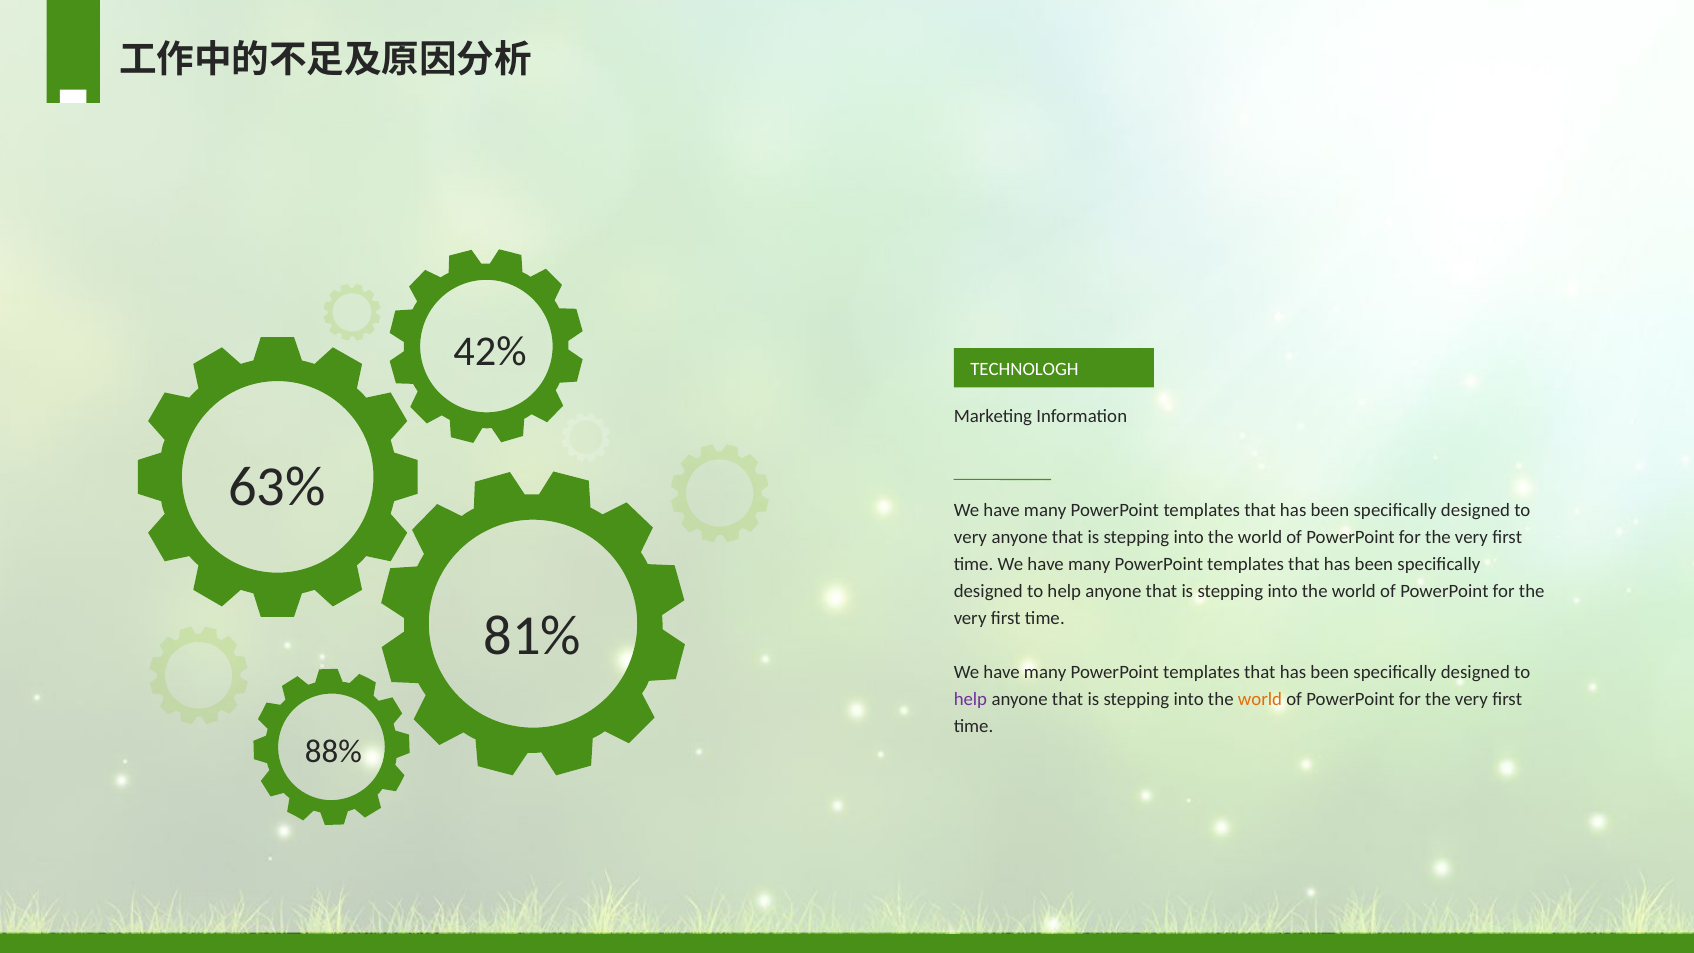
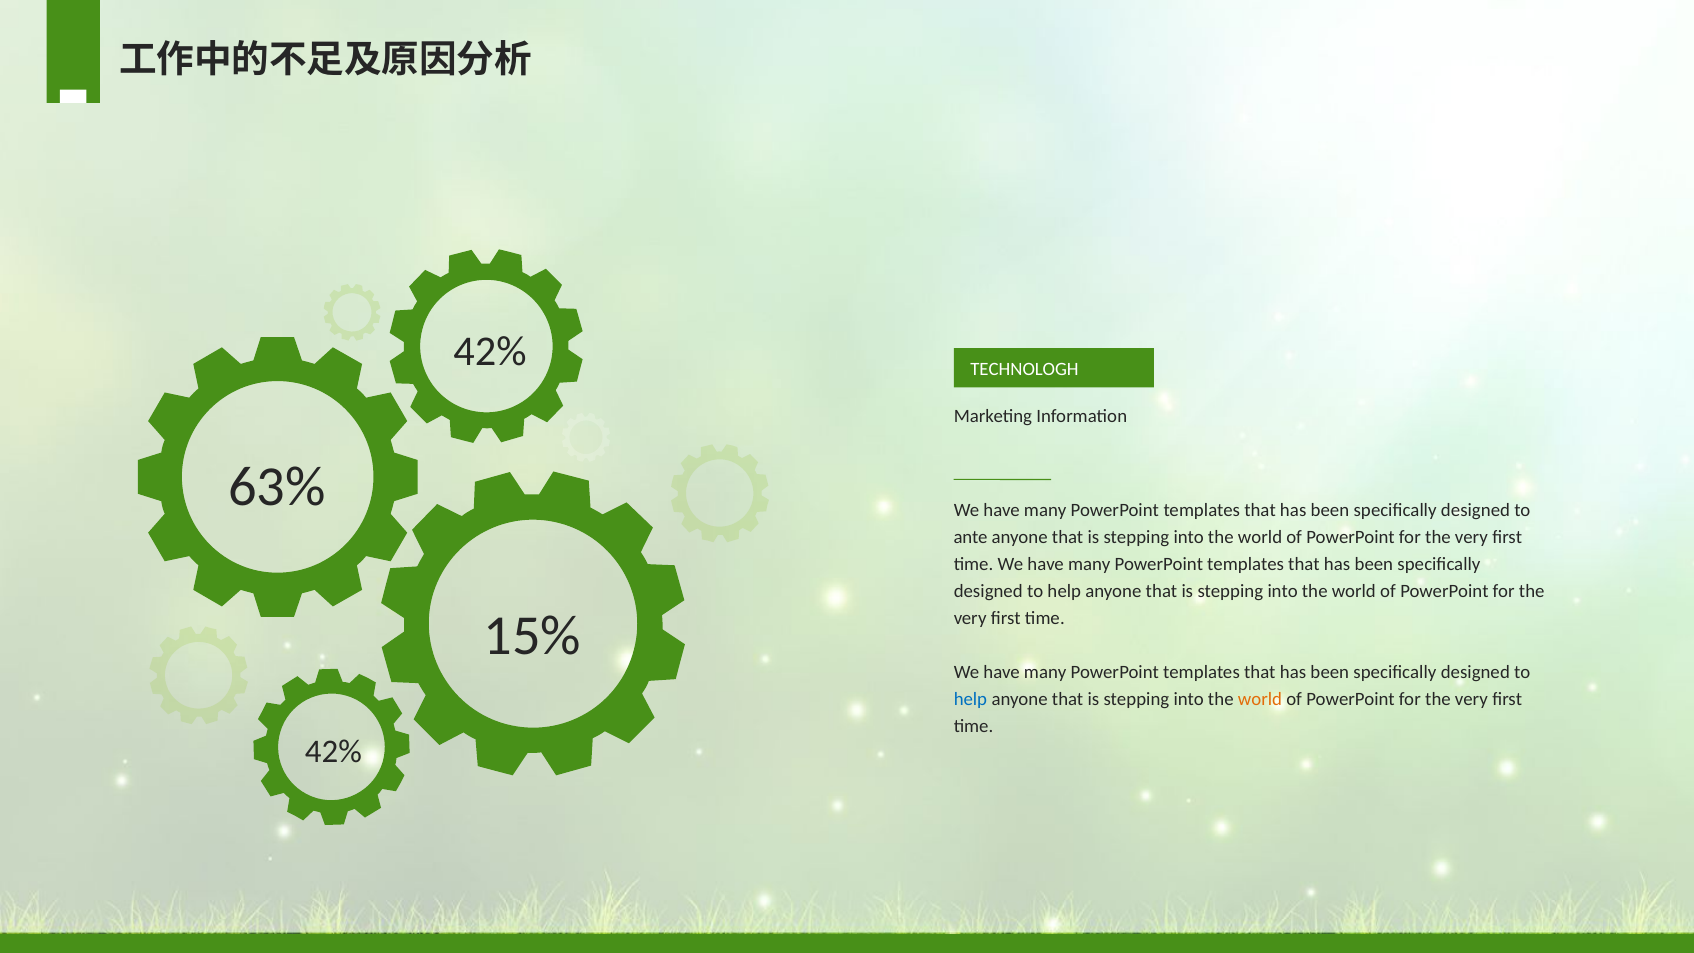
very at (970, 537): very -> ante
81%: 81% -> 15%
help at (970, 699) colour: purple -> blue
88% at (333, 751): 88% -> 42%
